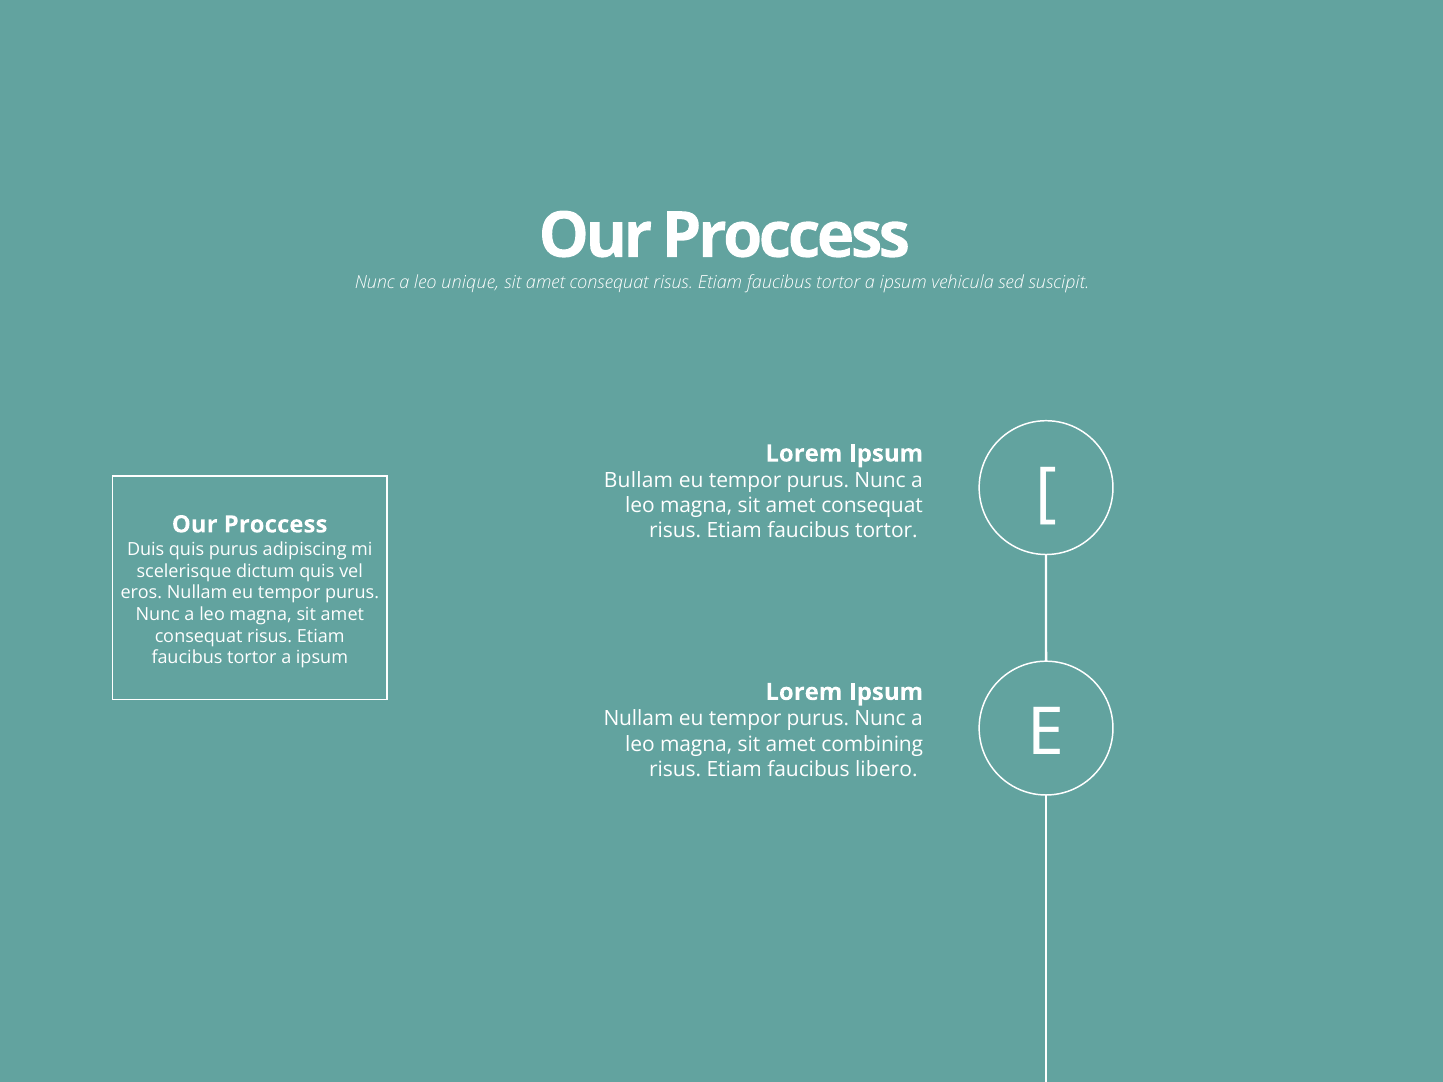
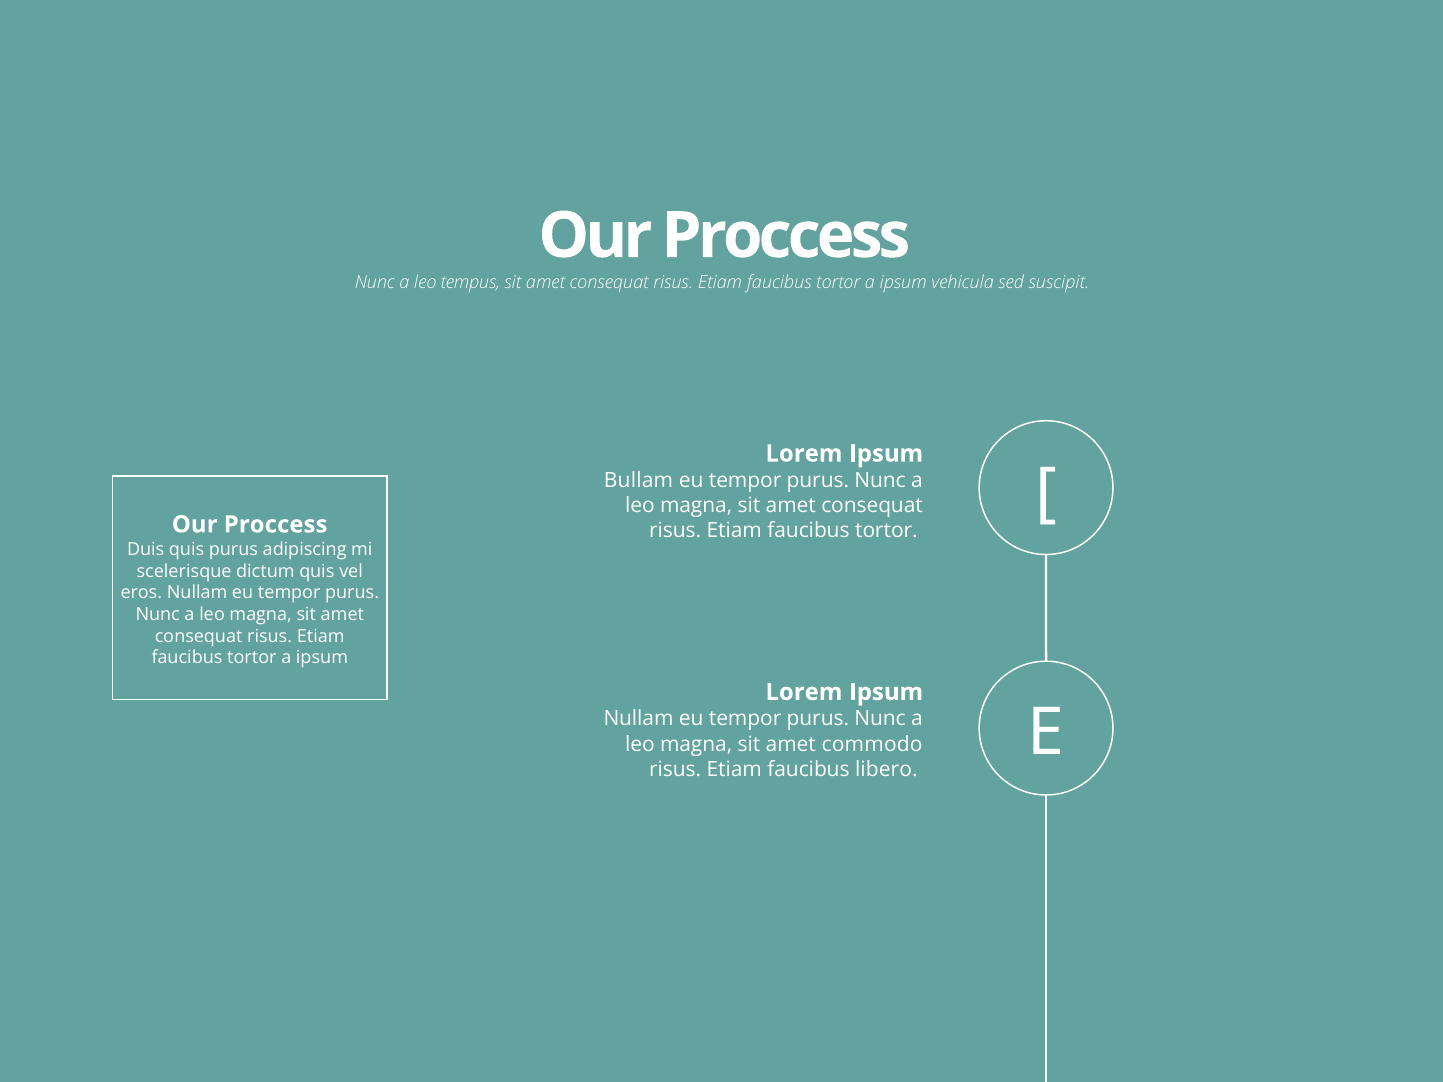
unique: unique -> tempus
combining: combining -> commodo
